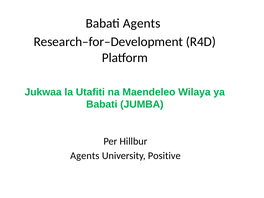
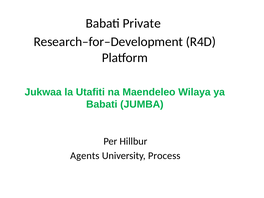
Babati Agents: Agents -> Private
Positive: Positive -> Process
